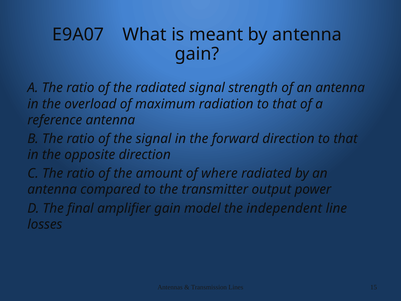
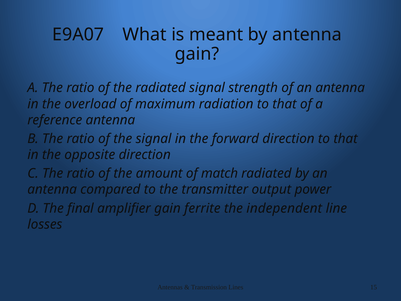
where: where -> match
model: model -> ferrite
